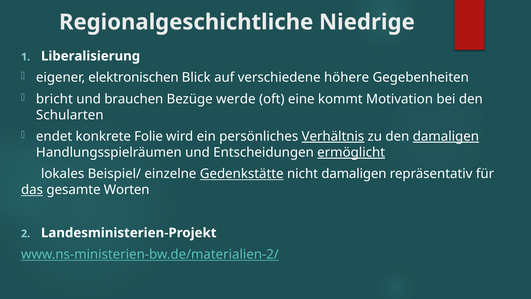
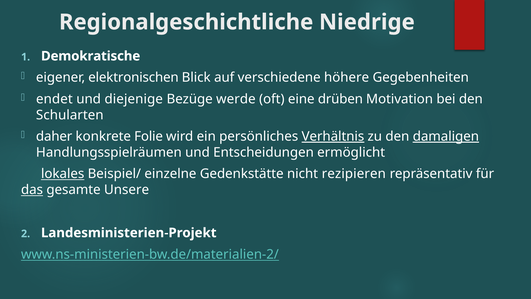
Liberalisierung: Liberalisierung -> Demokratische
bricht: bricht -> endet
brauchen: brauchen -> diejenige
kommt: kommt -> drüben
endet: endet -> daher
ermöglicht underline: present -> none
lokales underline: none -> present
Gedenkstätte underline: present -> none
nicht damaligen: damaligen -> rezipieren
Worten: Worten -> Unsere
